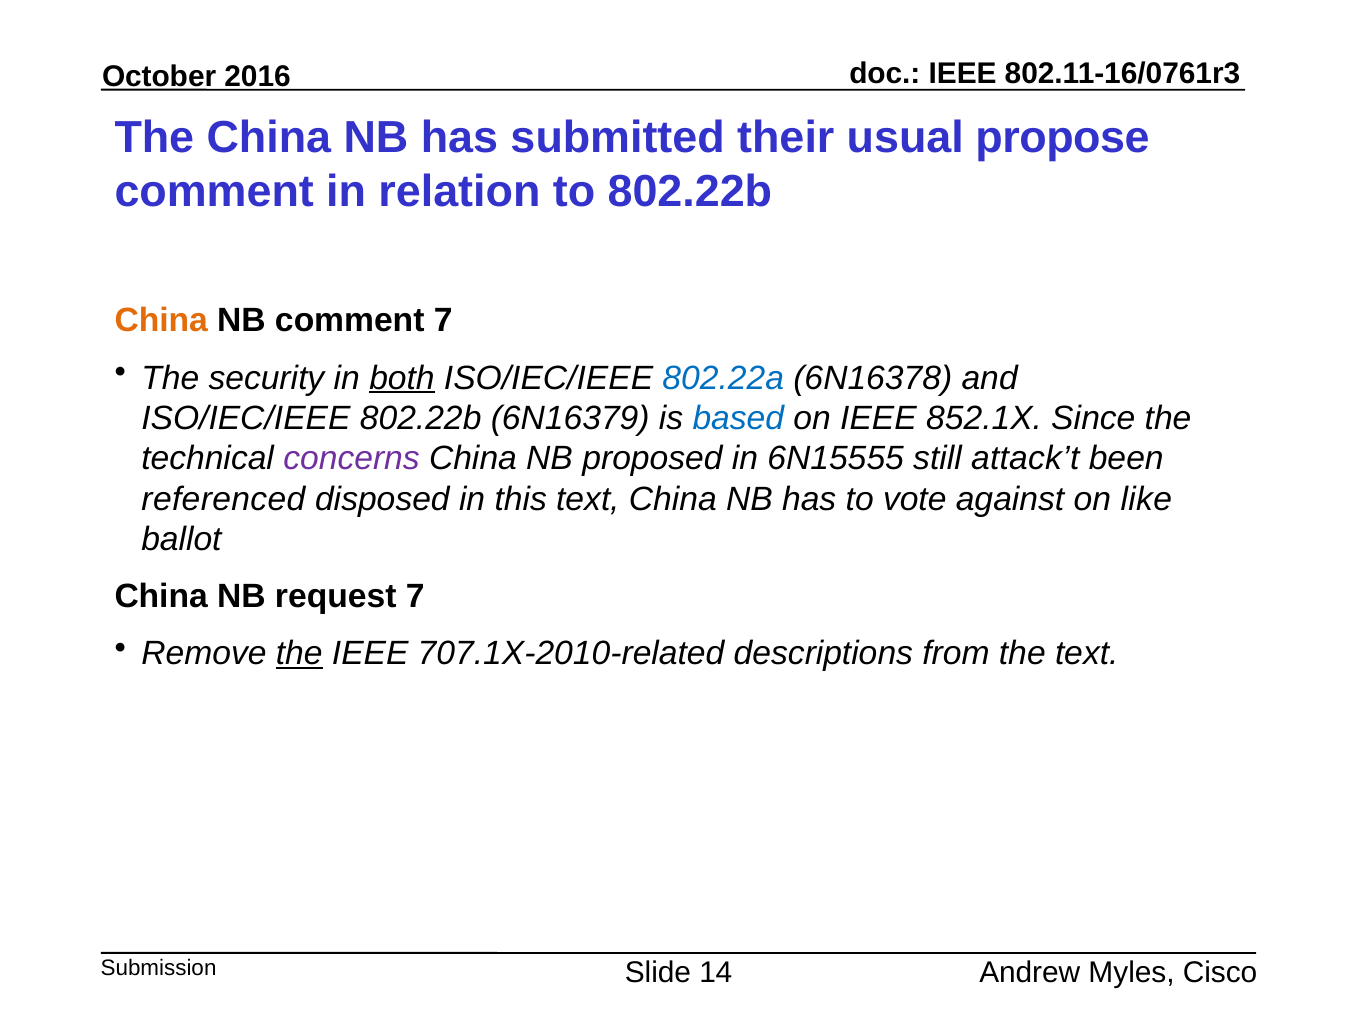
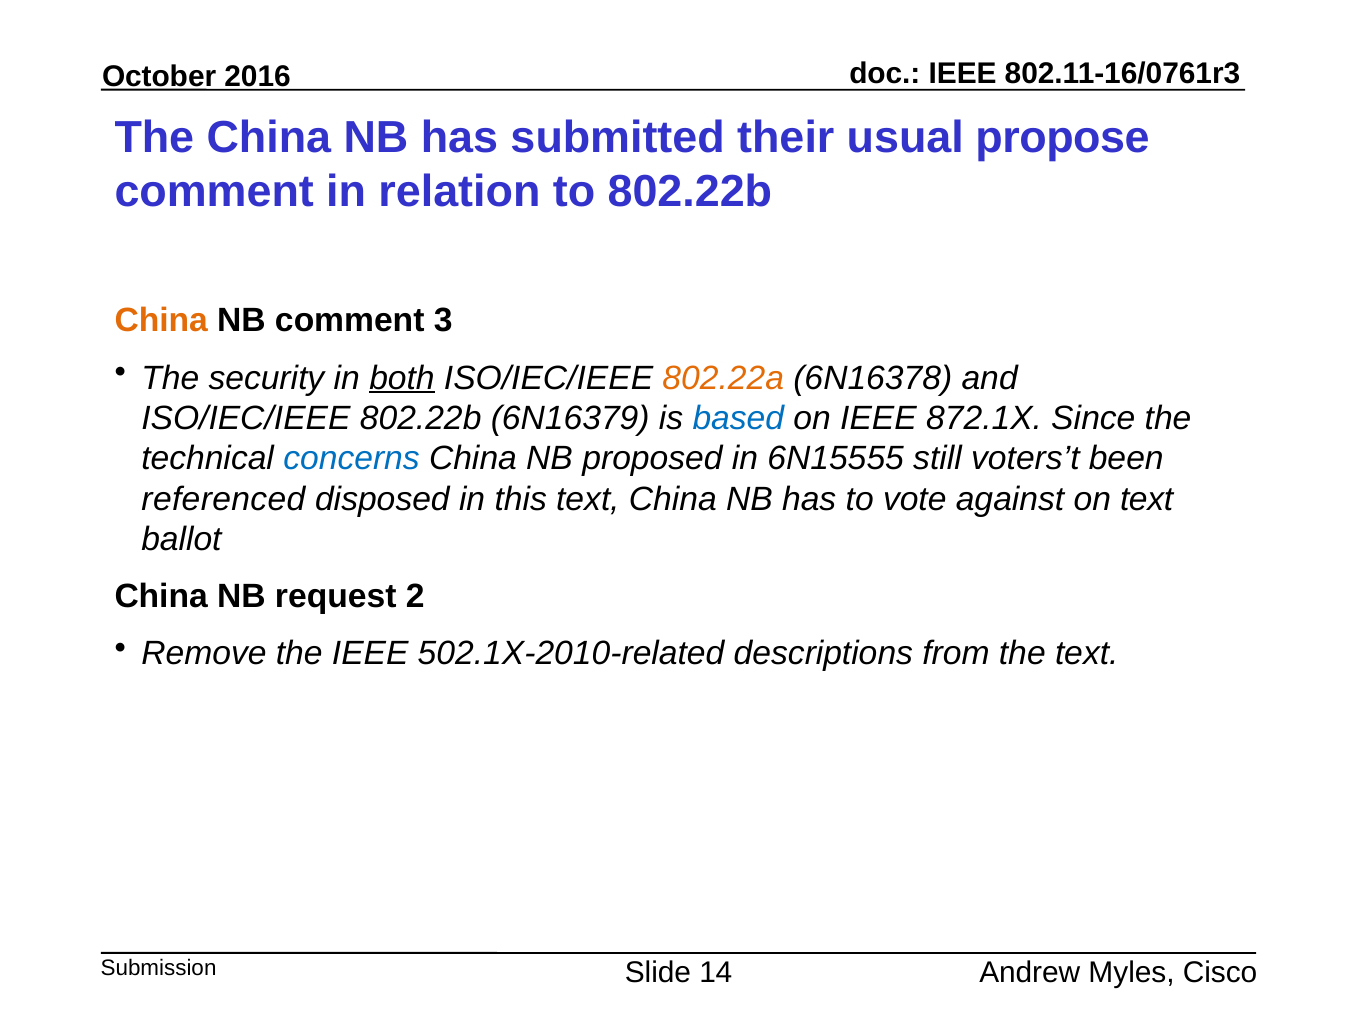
comment 7: 7 -> 3
802.22a colour: blue -> orange
852.1X: 852.1X -> 872.1X
concerns colour: purple -> blue
attack’t: attack’t -> voters’t
on like: like -> text
request 7: 7 -> 2
the at (299, 654) underline: present -> none
707.1X-2010-related: 707.1X-2010-related -> 502.1X-2010-related
